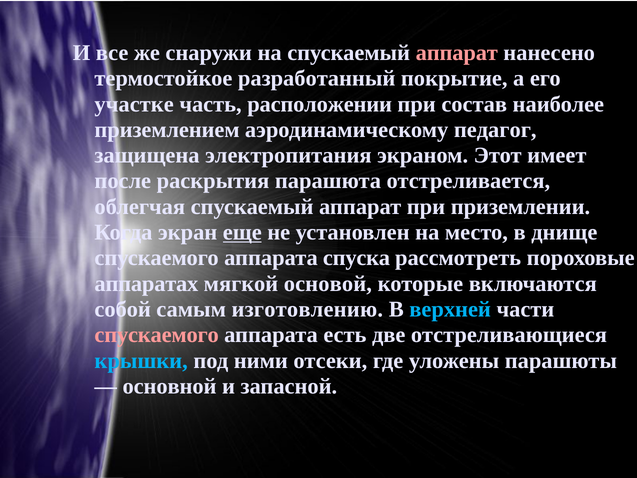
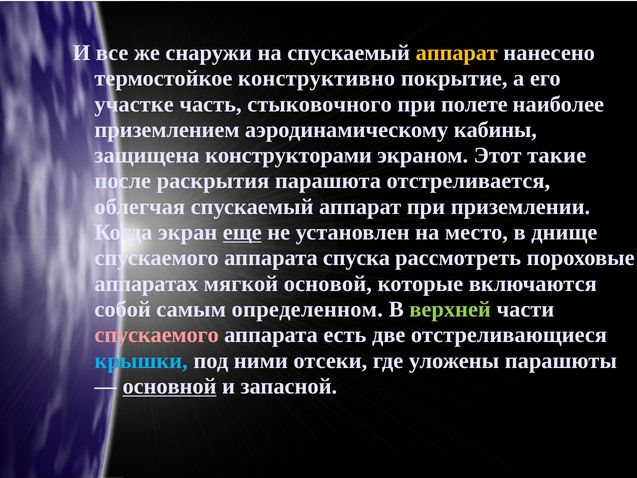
аппарат at (457, 53) colour: pink -> yellow
разработанный: разработанный -> конструктивно
расположении: расположении -> стыковочного
состав: состав -> полете
педагог: педагог -> кабины
электропитания: электропитания -> конструкторами
имеет: имеет -> такие
изготовлению: изготовлению -> определенном
верхней colour: light blue -> light green
основной underline: none -> present
